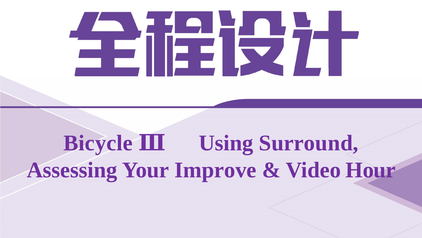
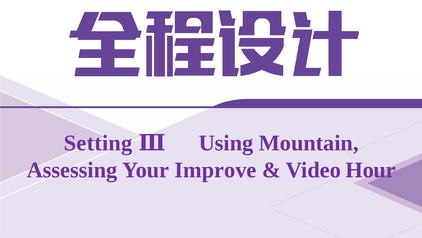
Bicycle: Bicycle -> Setting
Surround: Surround -> Mountain
